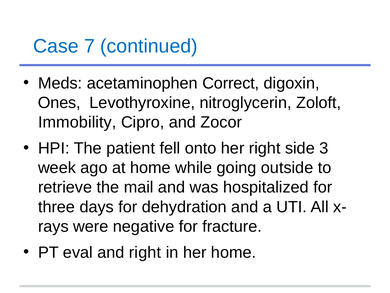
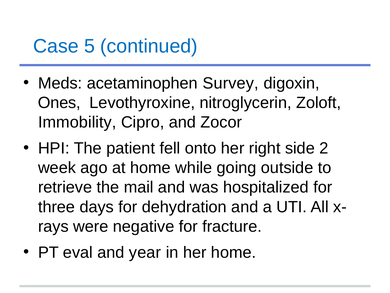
7: 7 -> 5
Correct: Correct -> Survey
3: 3 -> 2
and right: right -> year
